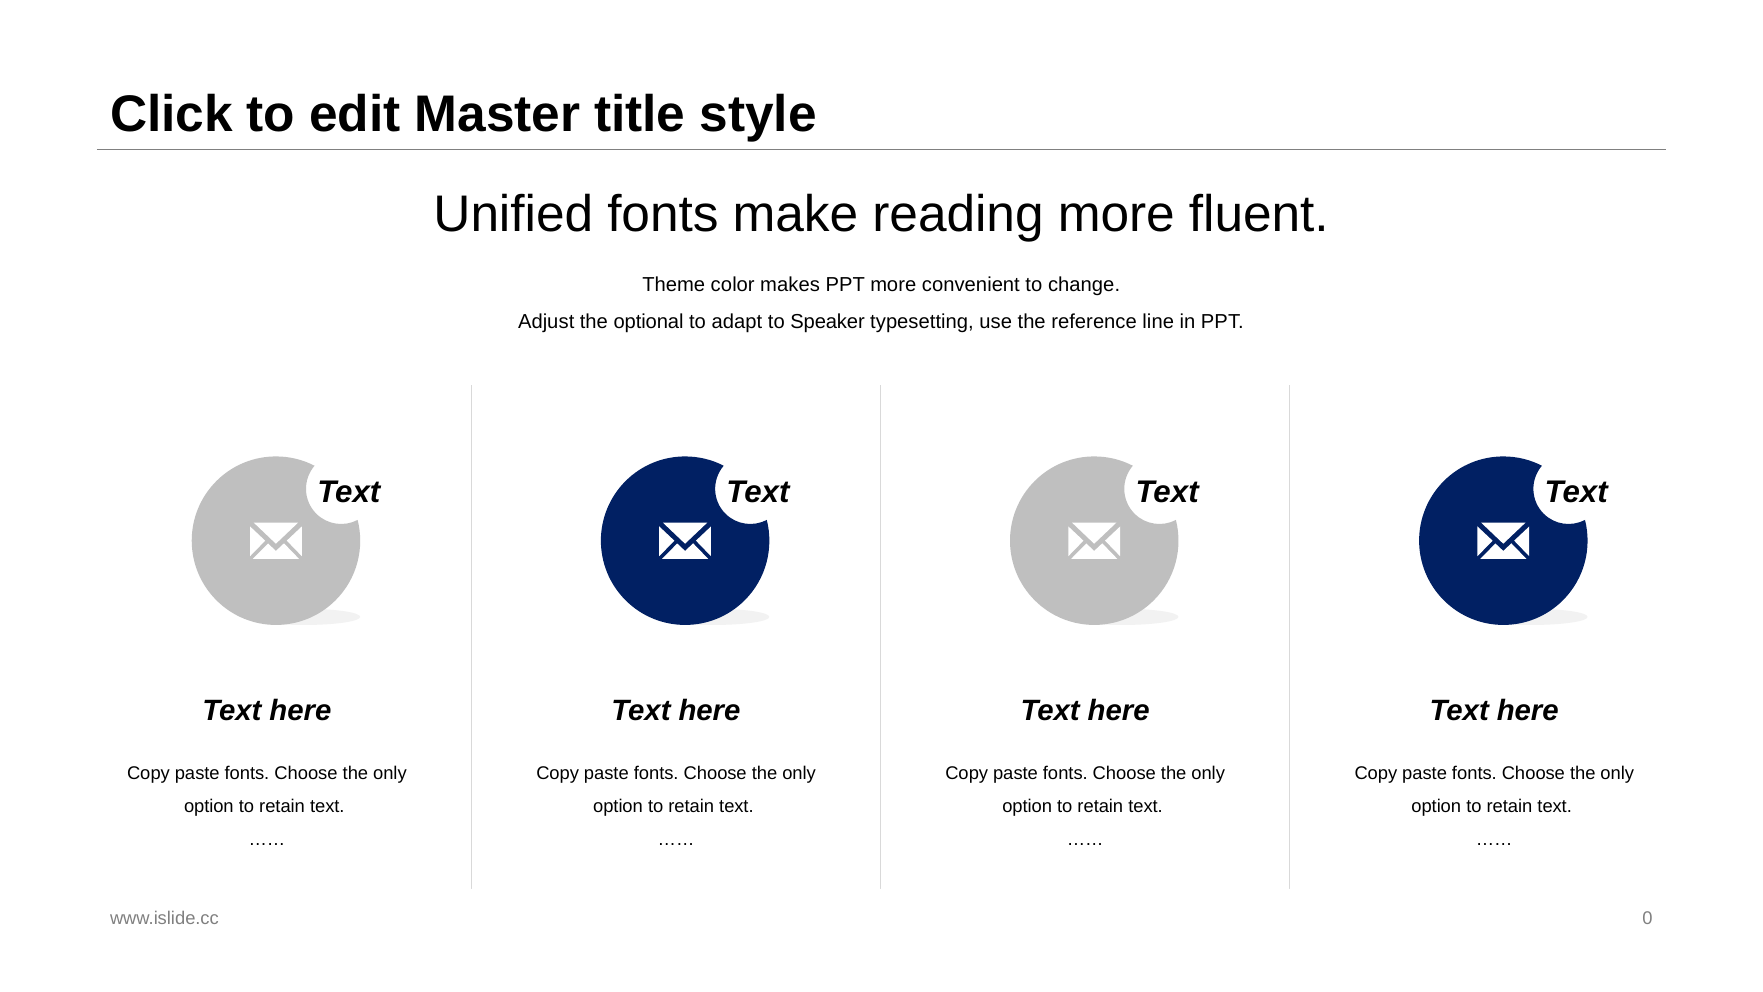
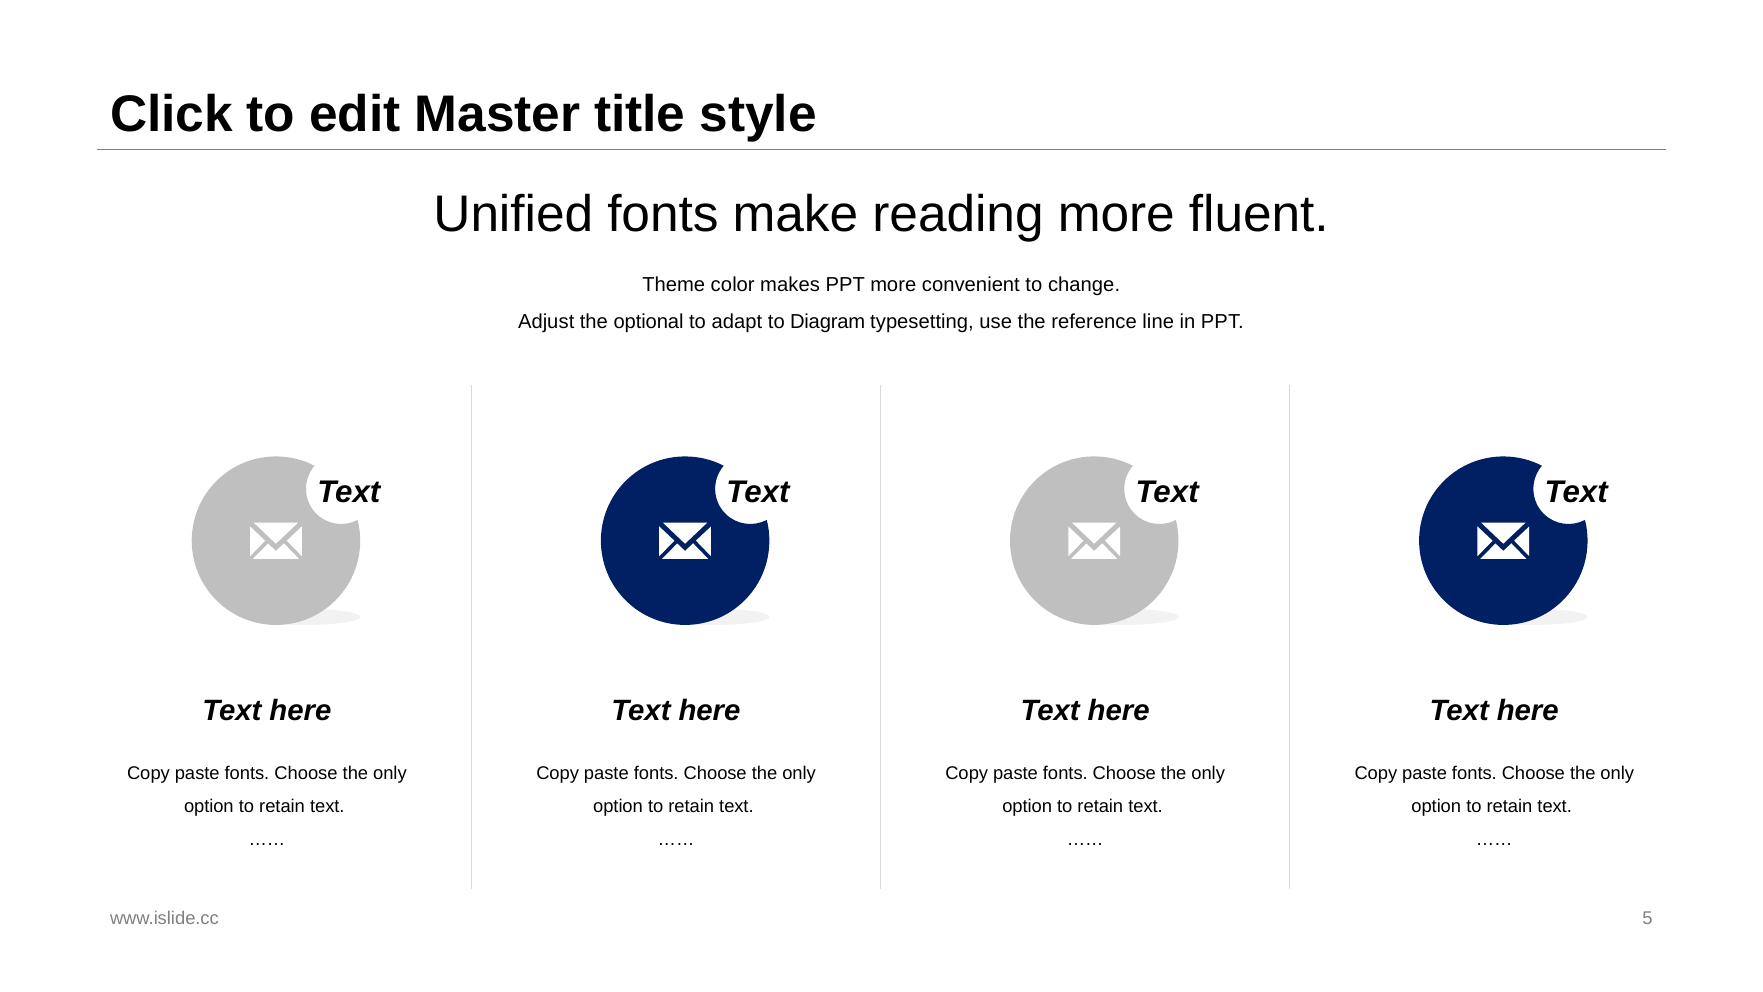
Speaker: Speaker -> Diagram
0: 0 -> 5
